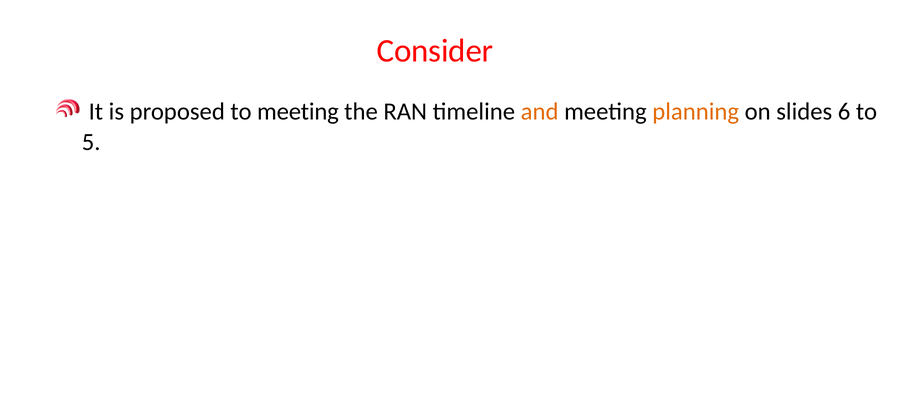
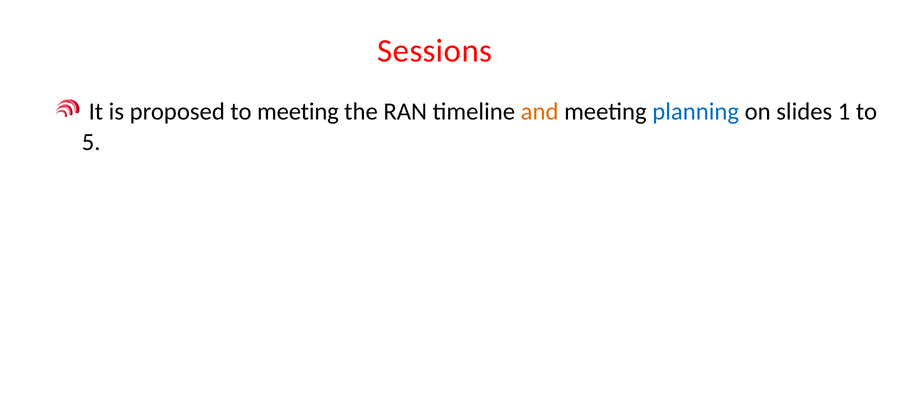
Consider: Consider -> Sessions
planning colour: orange -> blue
6: 6 -> 1
